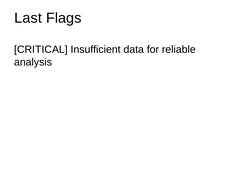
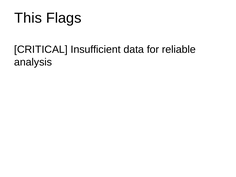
Last: Last -> This
